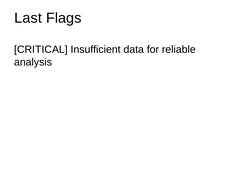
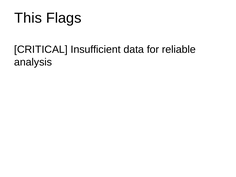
Last: Last -> This
